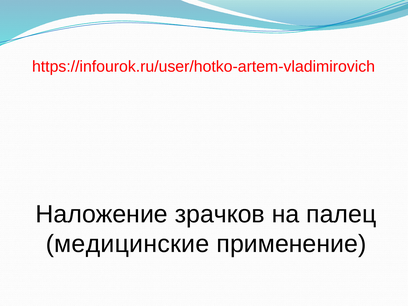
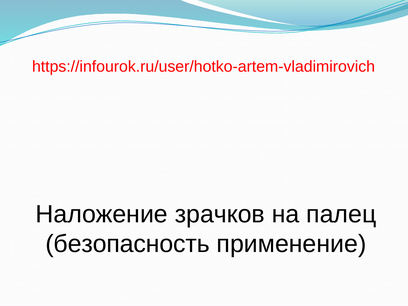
медицинские: медицинские -> безопасность
